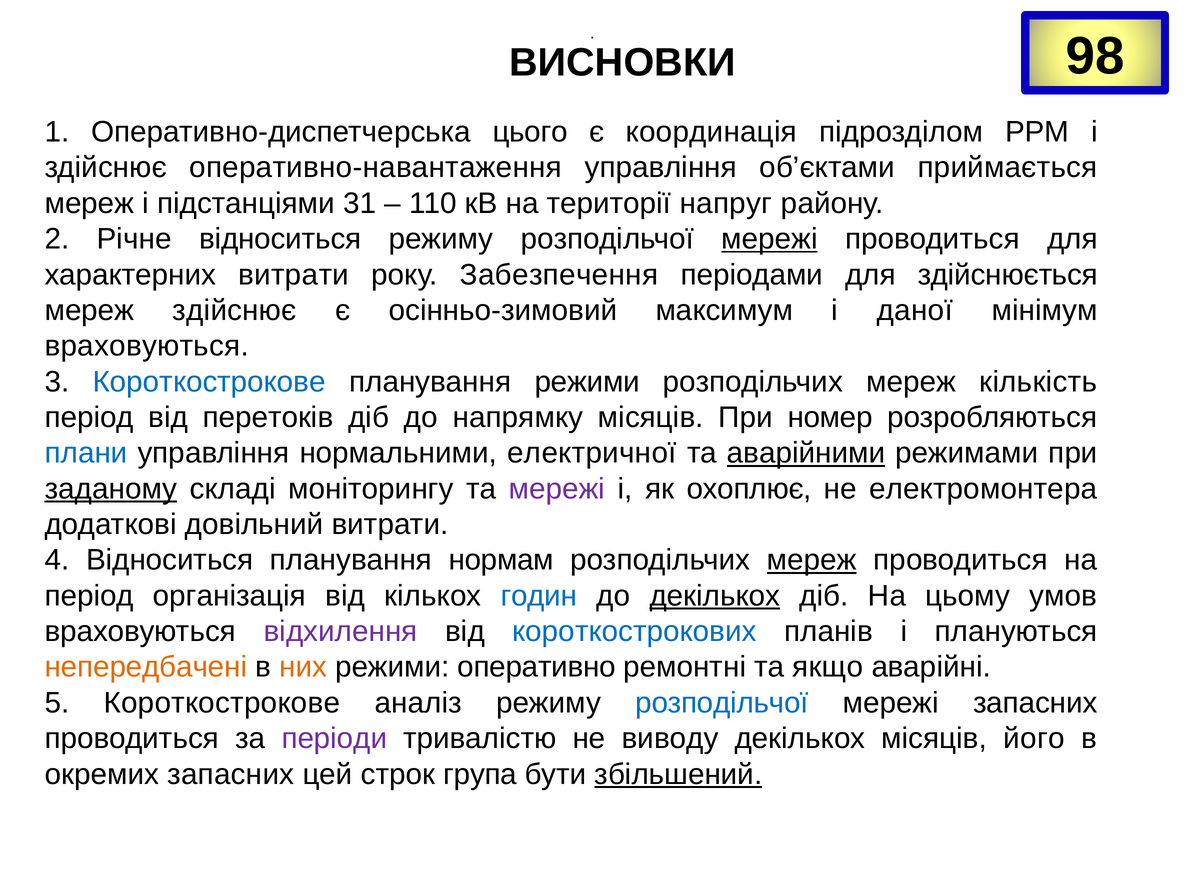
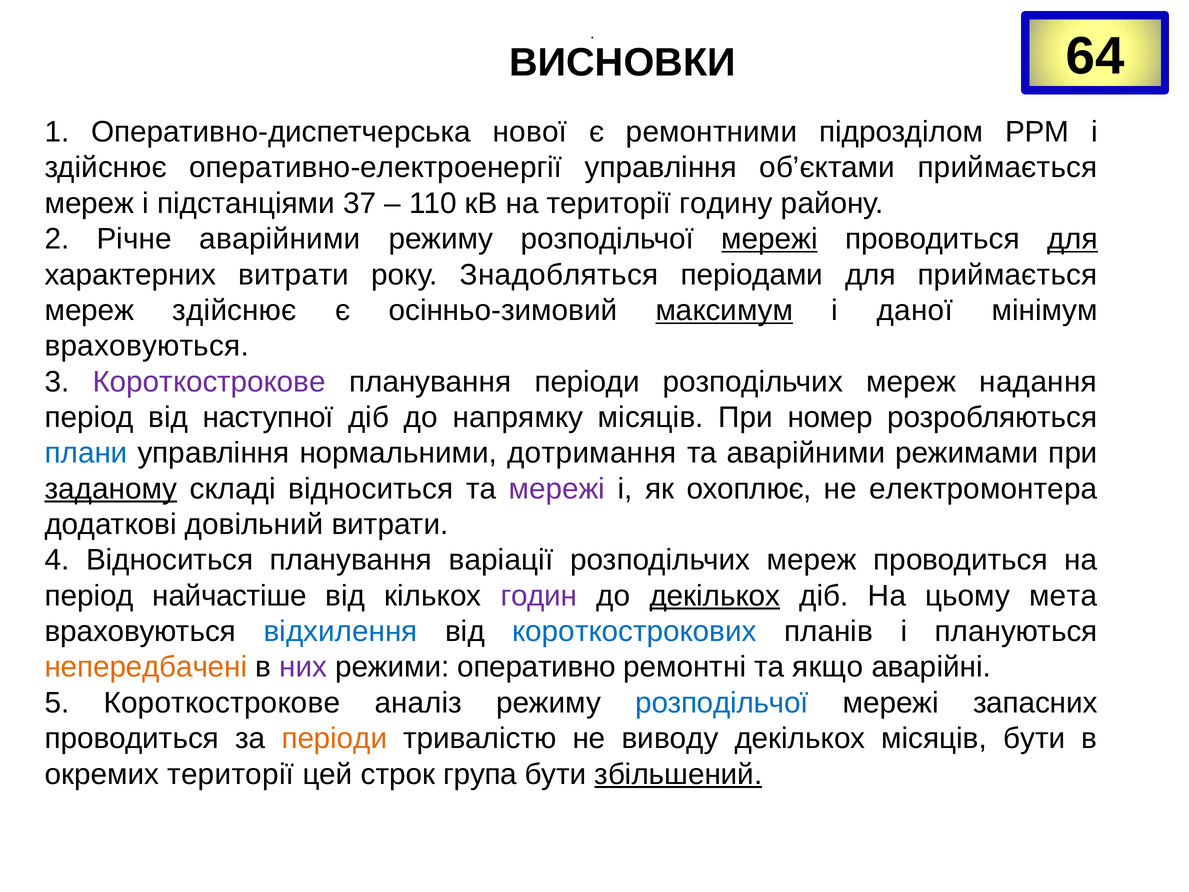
98: 98 -> 64
цього: цього -> нової
координація: координація -> ремонтними
оперативно-навантаження: оперативно-навантаження -> оперативно-електроенергії
31: 31 -> 37
напруг: напруг -> годину
Річне відноситься: відноситься -> аварійними
для at (1072, 239) underline: none -> present
Забезпечення: Забезпечення -> Знадобляться
для здійснюється: здійснюється -> приймається
максимум underline: none -> present
Короткострокове at (209, 382) colour: blue -> purple
планування режими: режими -> періоди
кількість: кількість -> надання
перетоків: перетоків -> наступної
електричної: електричної -> дотримання
аварійними at (806, 453) underline: present -> none
складі моніторингу: моніторингу -> відноситься
нормам: нормам -> варіації
мереж at (812, 560) underline: present -> none
організація: організація -> найчастіше
годин colour: blue -> purple
умов: умов -> мета
відхилення colour: purple -> blue
них colour: orange -> purple
періоди at (334, 738) colour: purple -> orange
місяців його: його -> бути
окремих запасних: запасних -> території
